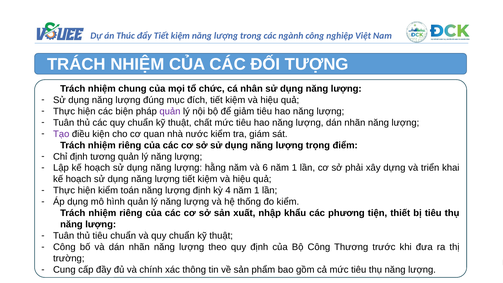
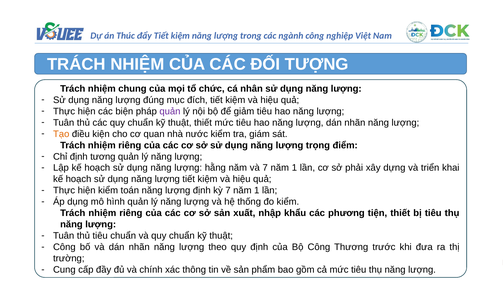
thuật chất: chất -> thiết
Tạo colour: purple -> orange
và 6: 6 -> 7
kỳ 4: 4 -> 7
